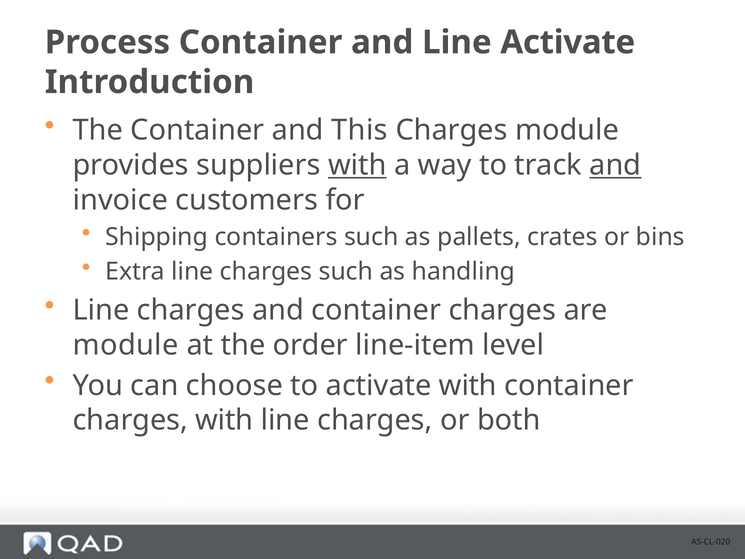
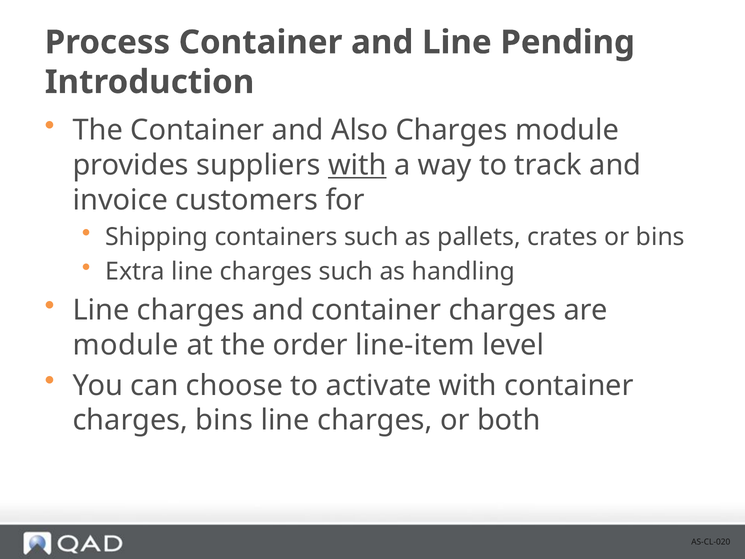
Line Activate: Activate -> Pending
This: This -> Also
and at (615, 165) underline: present -> none
charges with: with -> bins
